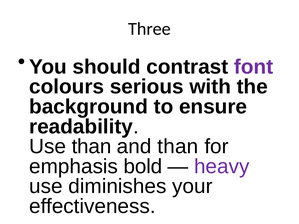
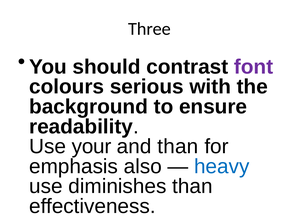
Use than: than -> your
bold: bold -> also
heavy colour: purple -> blue
diminishes your: your -> than
